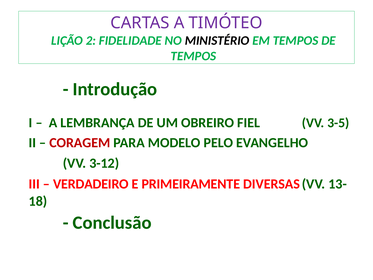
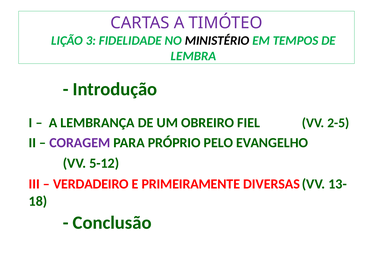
2: 2 -> 3
TEMPOS at (194, 56): TEMPOS -> LEMBRA
3-5: 3-5 -> 2-5
CORAGEM colour: red -> purple
MODELO: MODELO -> PRÓPRIO
3-12: 3-12 -> 5-12
